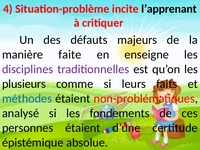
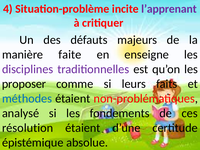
l’apprenant colour: black -> purple
plusieurs: plusieurs -> proposer
personnes: personnes -> résolution
